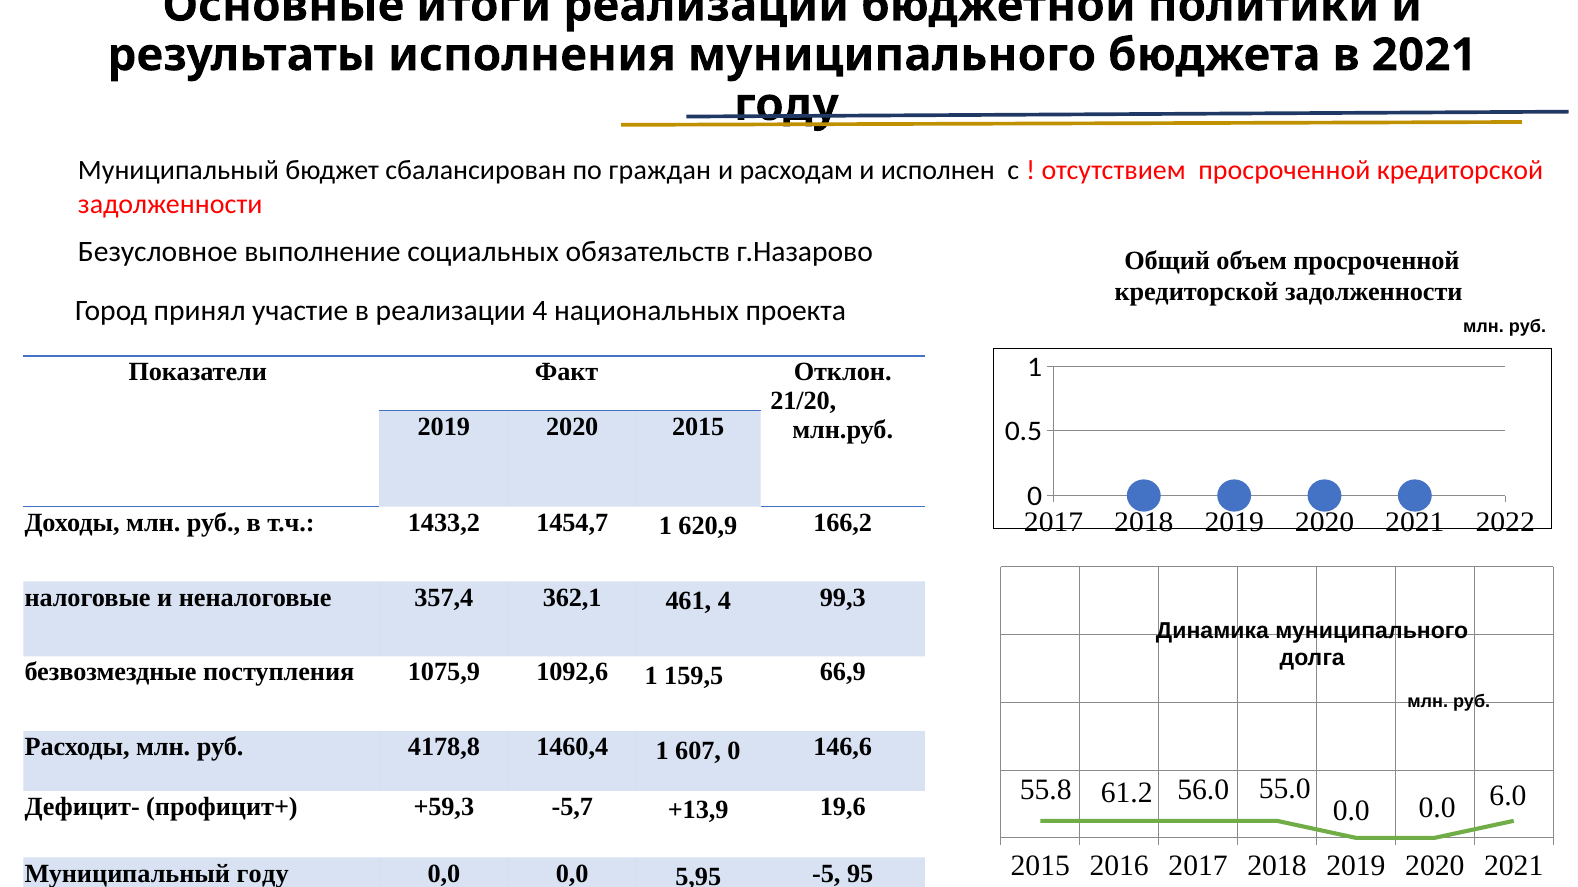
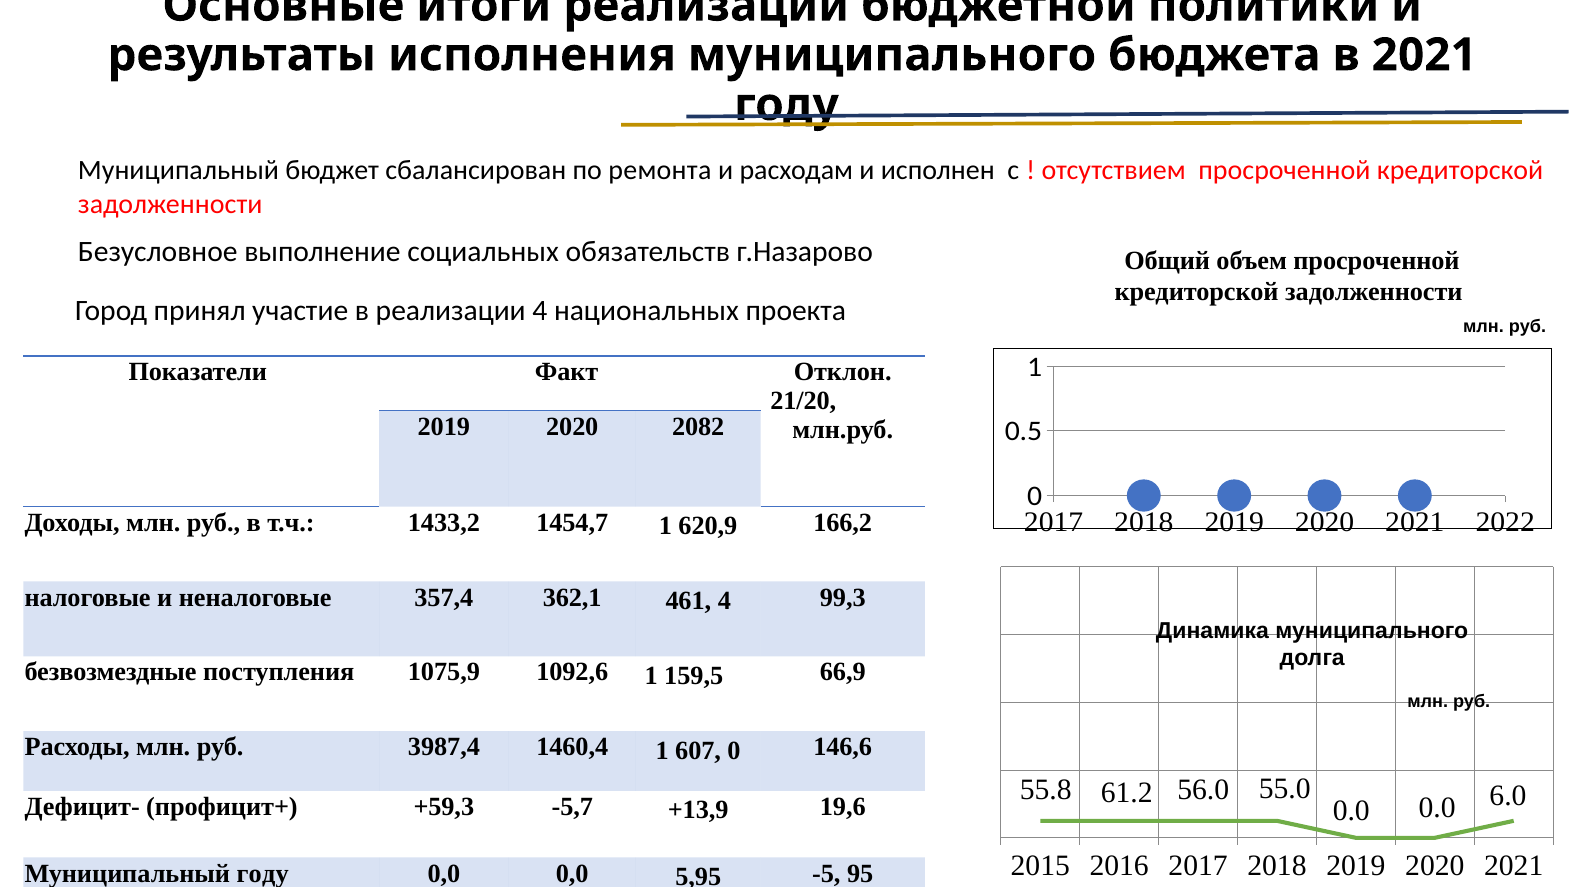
граждан: граждан -> ремонта
2020 2015: 2015 -> 2082
4178,8: 4178,8 -> 3987,4
